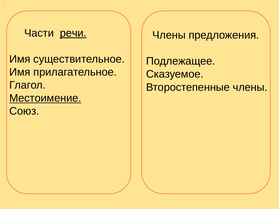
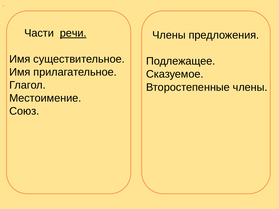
Местоимение underline: present -> none
